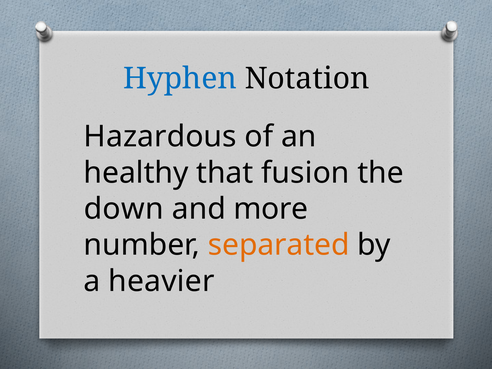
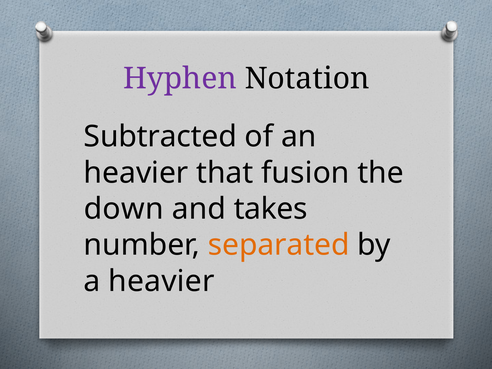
Hyphen colour: blue -> purple
Hazardous: Hazardous -> Subtracted
healthy at (136, 173): healthy -> heavier
more: more -> takes
